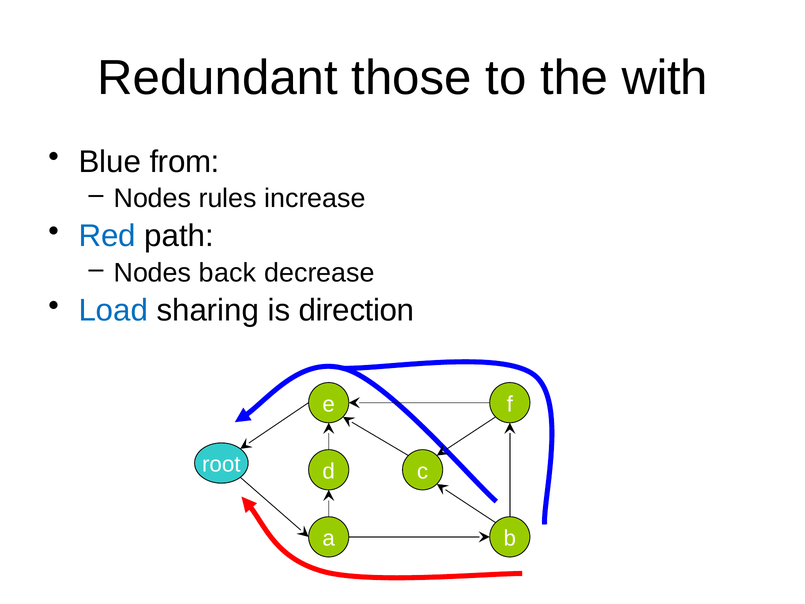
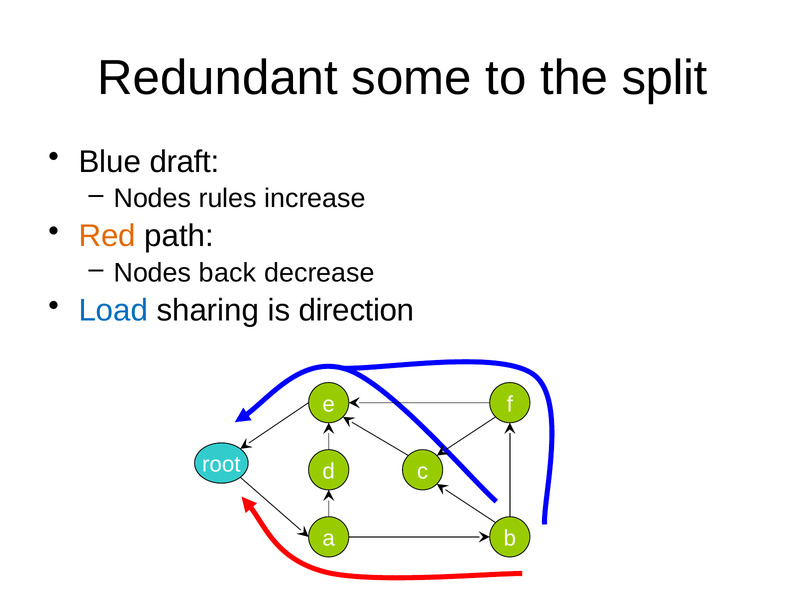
those: those -> some
with: with -> split
from: from -> draft
Red colour: blue -> orange
